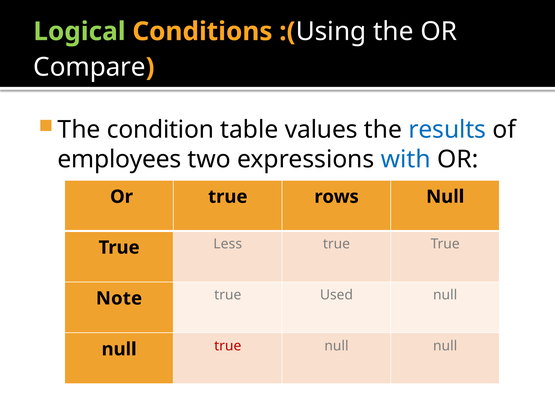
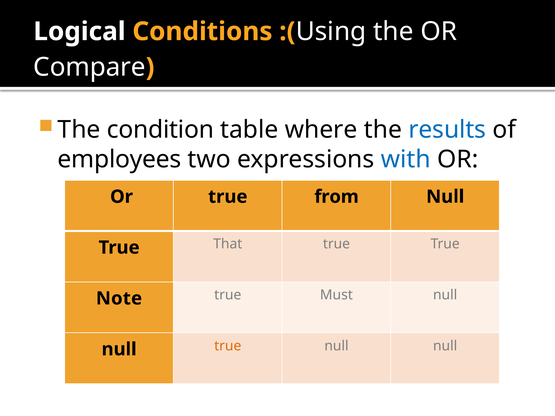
Logical colour: light green -> white
values: values -> where
rows: rows -> from
Less: Less -> That
Used: Used -> Must
true at (228, 346) colour: red -> orange
